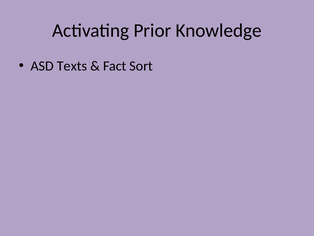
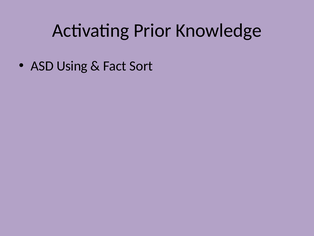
Texts: Texts -> Using
